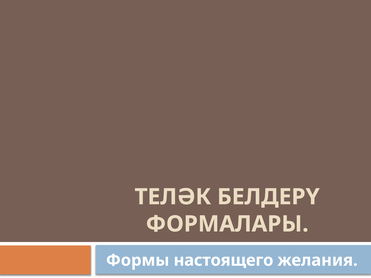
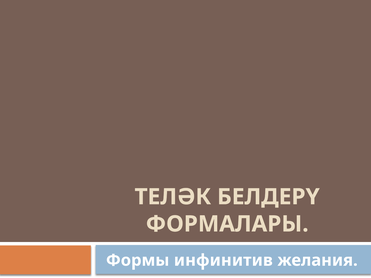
настоящего: настоящего -> инфинитив
